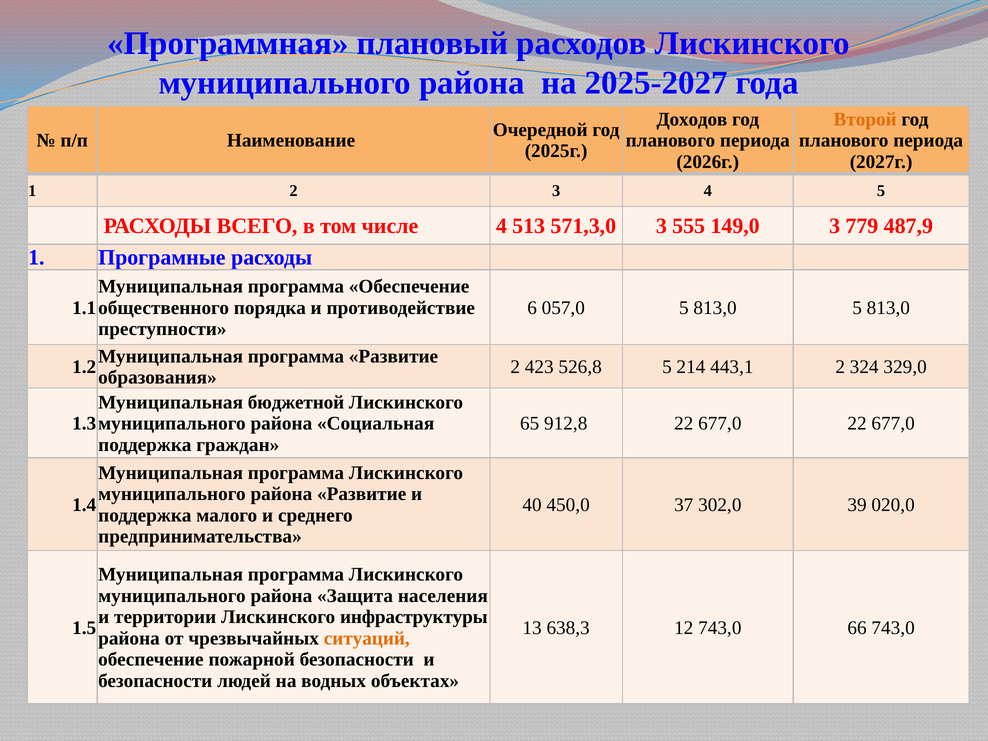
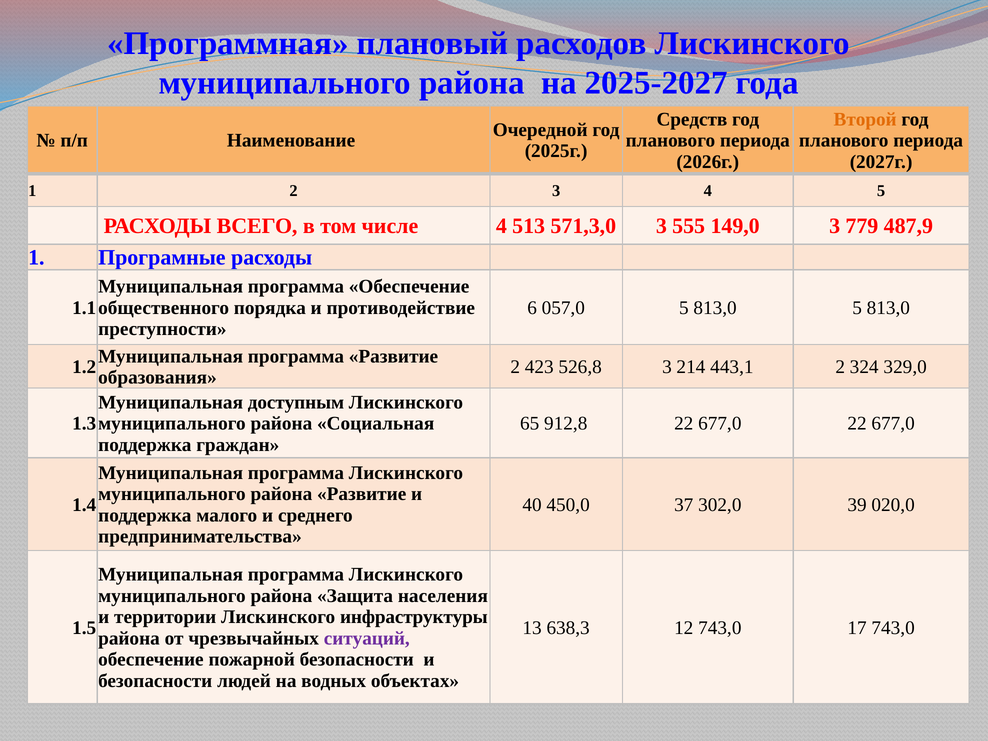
Доходов: Доходов -> Средств
526,8 5: 5 -> 3
бюджетной: бюджетной -> доступным
66: 66 -> 17
ситуаций colour: orange -> purple
